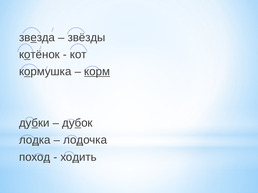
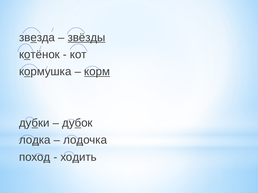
звёзды underline: none -> present
